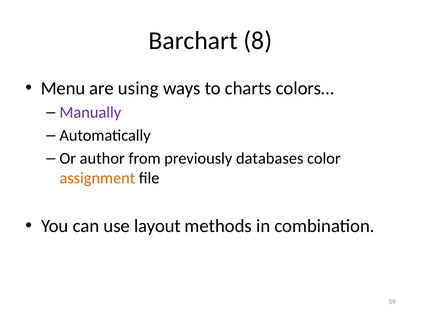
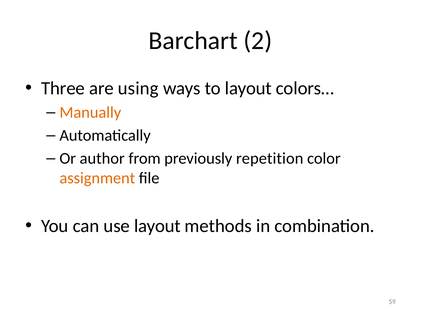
8: 8 -> 2
Menu: Menu -> Three
to charts: charts -> layout
Manually colour: purple -> orange
databases: databases -> repetition
